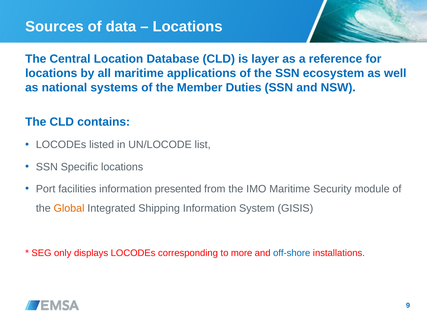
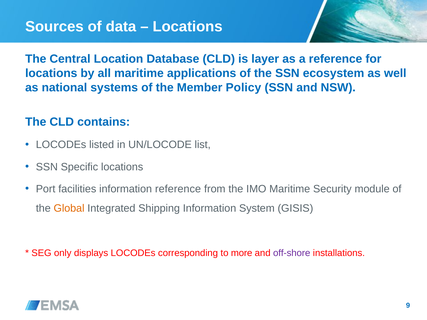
Duties: Duties -> Policy
information presented: presented -> reference
off-shore colour: blue -> purple
